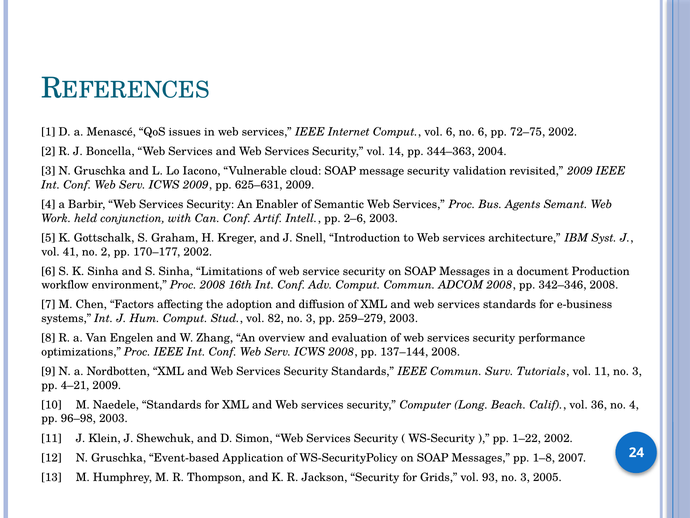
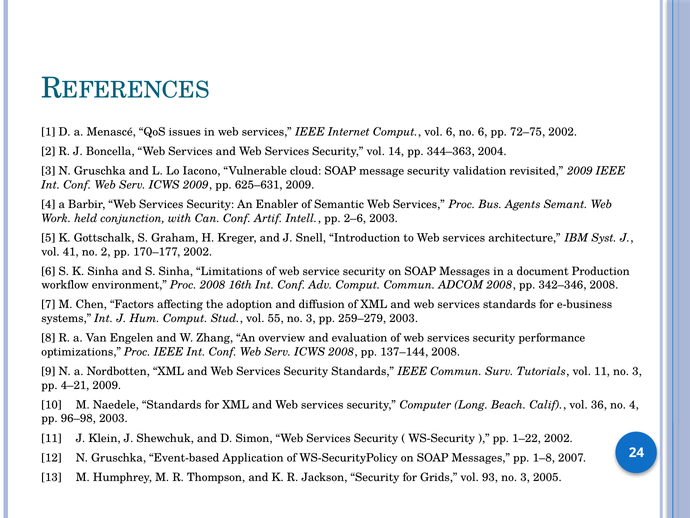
82: 82 -> 55
